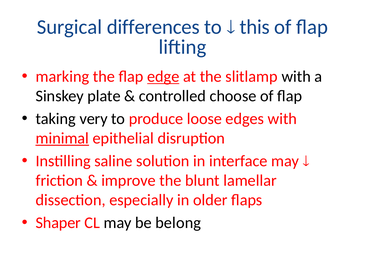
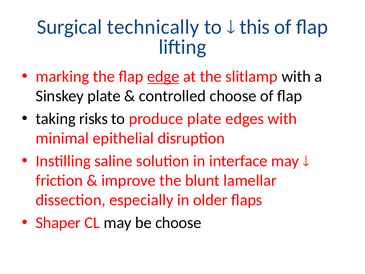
differences: differences -> technically
very: very -> risks
produce loose: loose -> plate
minimal underline: present -> none
be belong: belong -> choose
